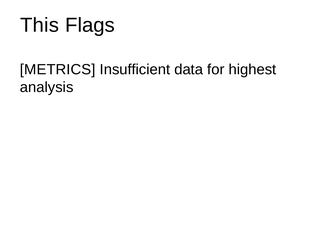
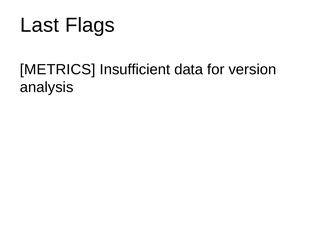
This: This -> Last
highest: highest -> version
